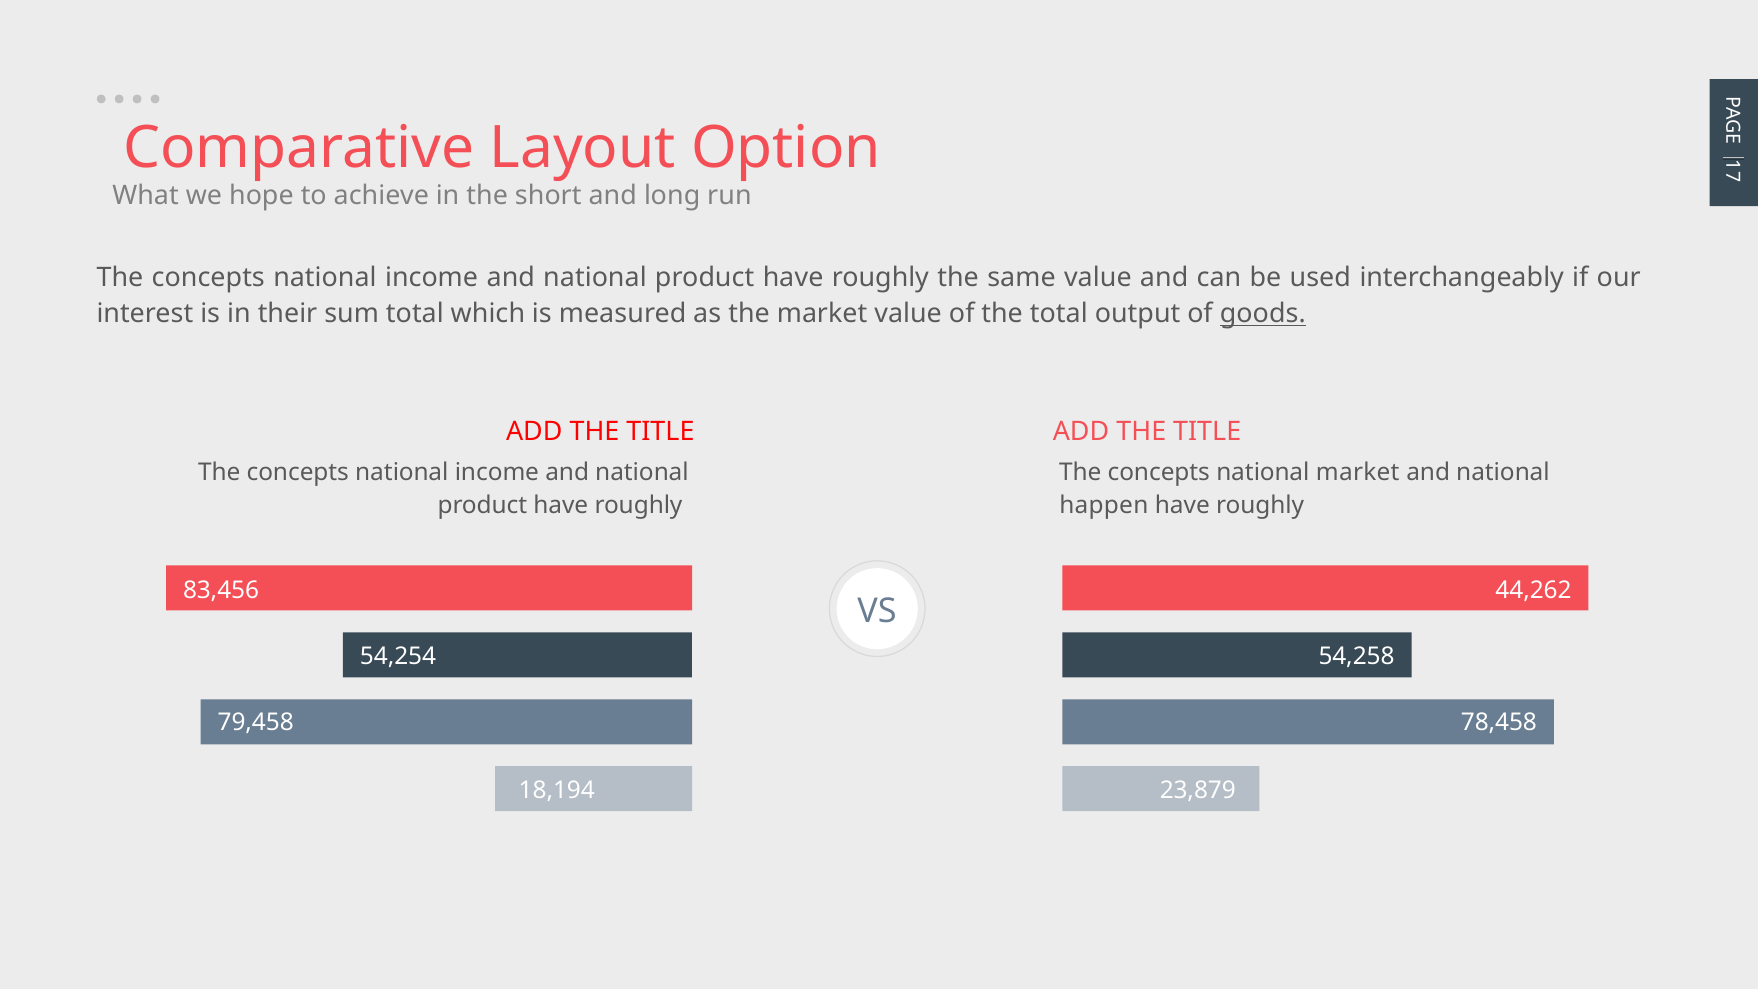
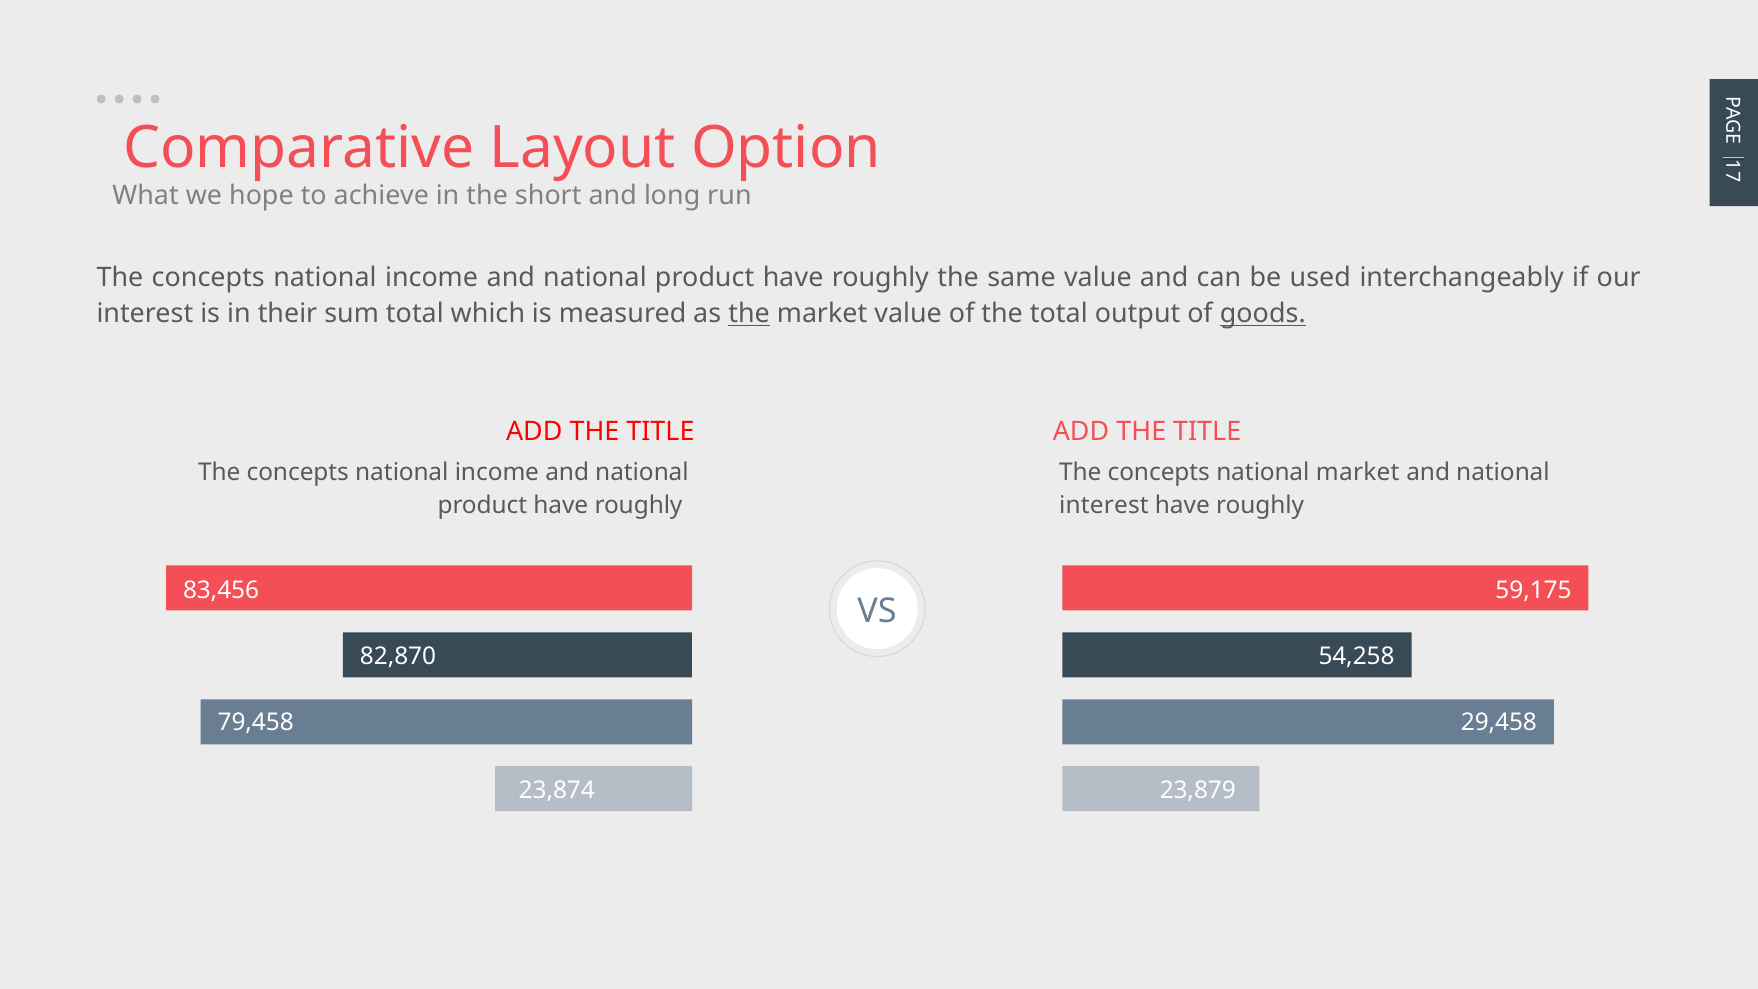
the at (749, 314) underline: none -> present
happen at (1104, 505): happen -> interest
44,262: 44,262 -> 59,175
54,254: 54,254 -> 82,870
78,458: 78,458 -> 29,458
18,194: 18,194 -> 23,874
